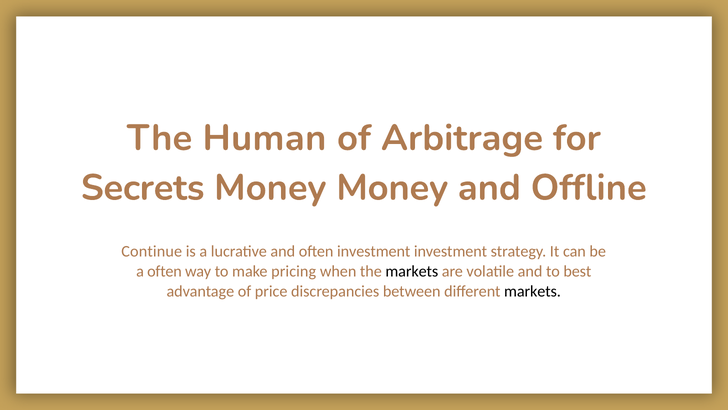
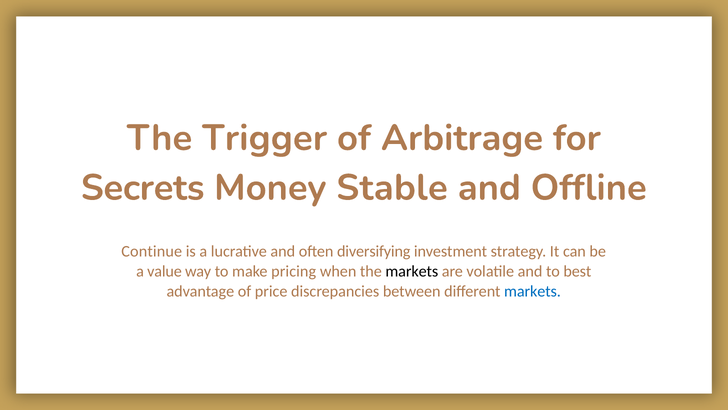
Human: Human -> Trigger
Money Money: Money -> Stable
often investment: investment -> diversifying
a often: often -> value
markets at (533, 291) colour: black -> blue
